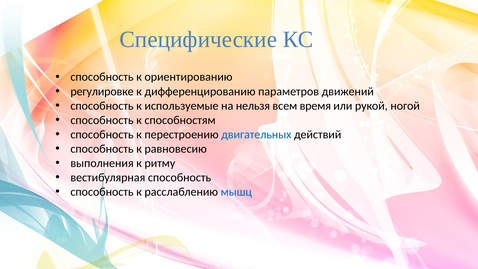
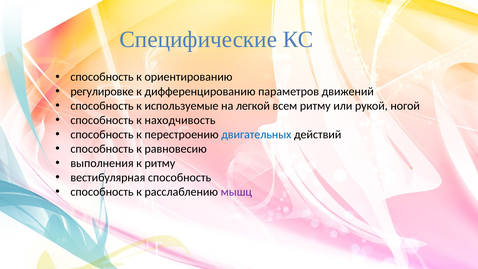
нельзя: нельзя -> легкой
всем время: время -> ритму
способностям: способностям -> находчивость
мышц colour: blue -> purple
